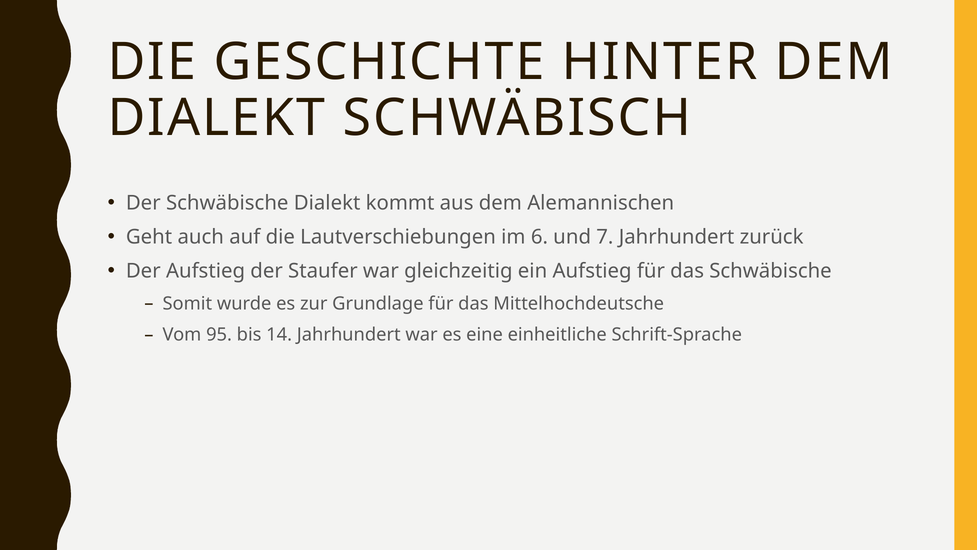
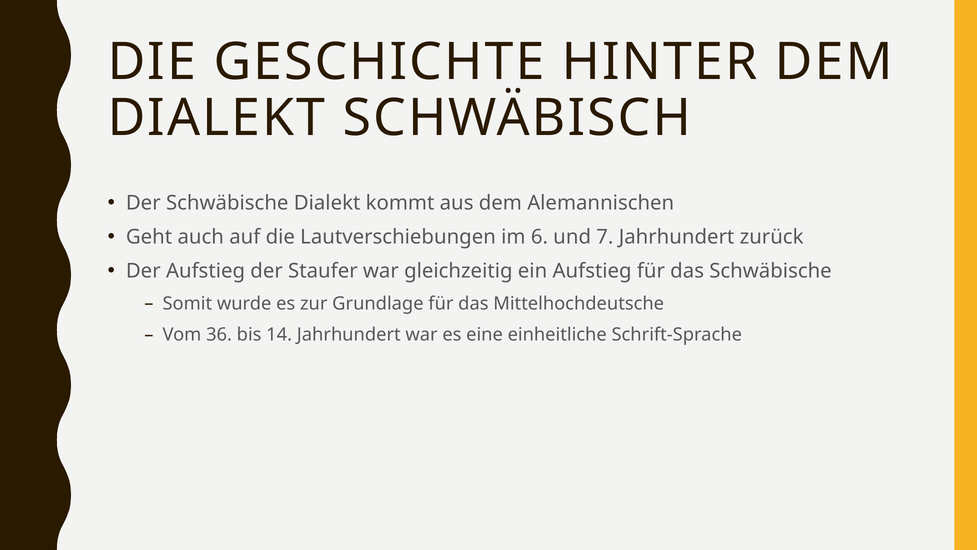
95: 95 -> 36
